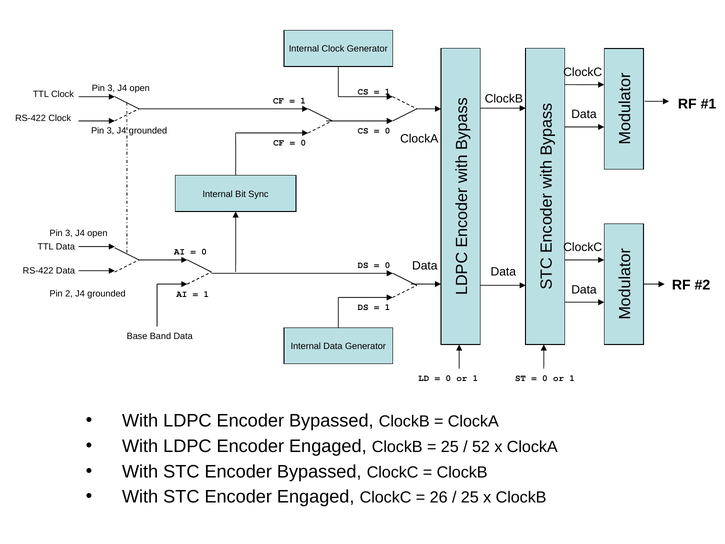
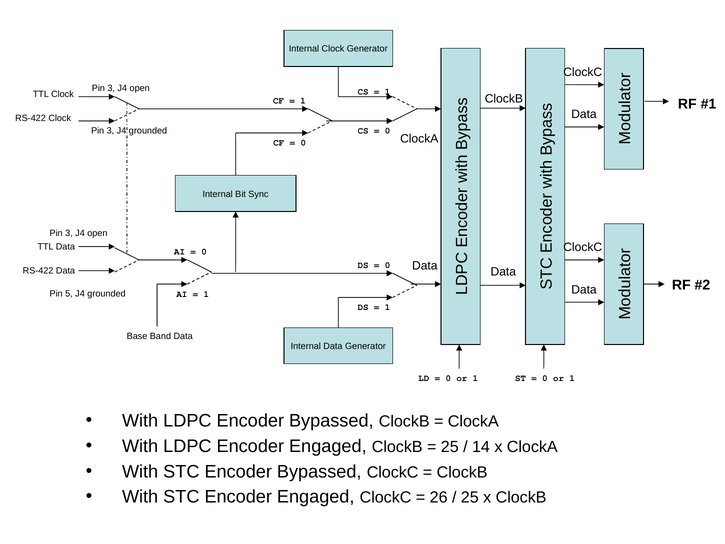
2: 2 -> 5
52: 52 -> 14
